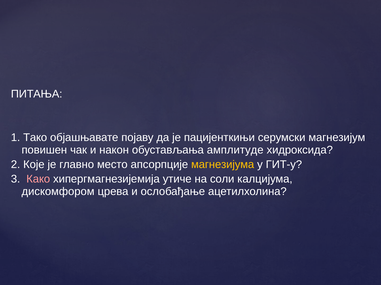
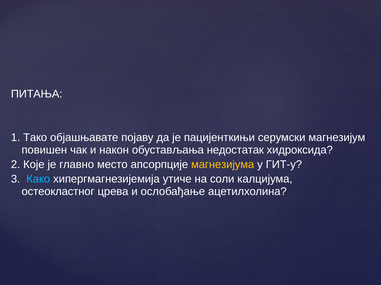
амплитуде: амплитуде -> недостатак
Како colour: pink -> light blue
дискомфором: дискомфором -> остеокластног
